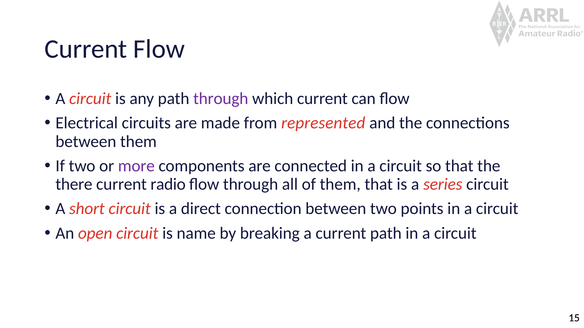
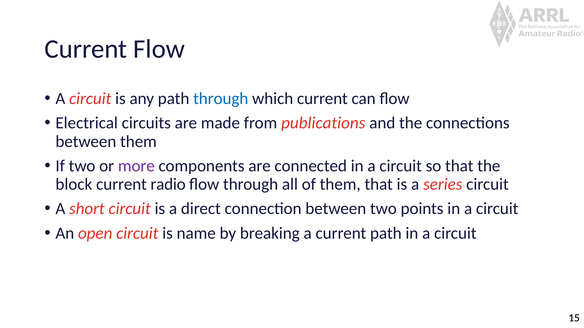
through at (221, 99) colour: purple -> blue
represented: represented -> publications
there: there -> block
